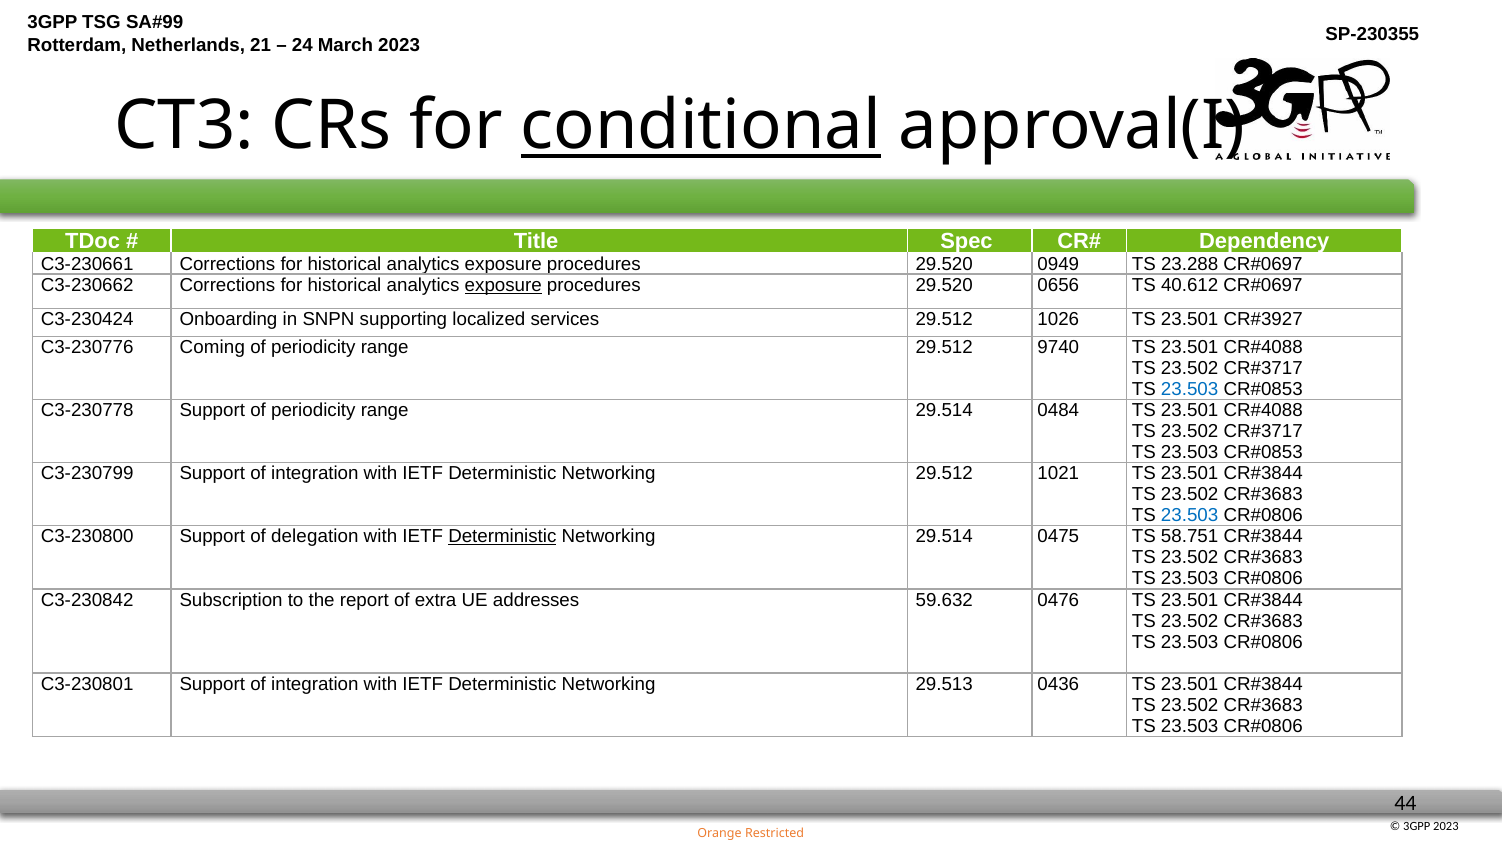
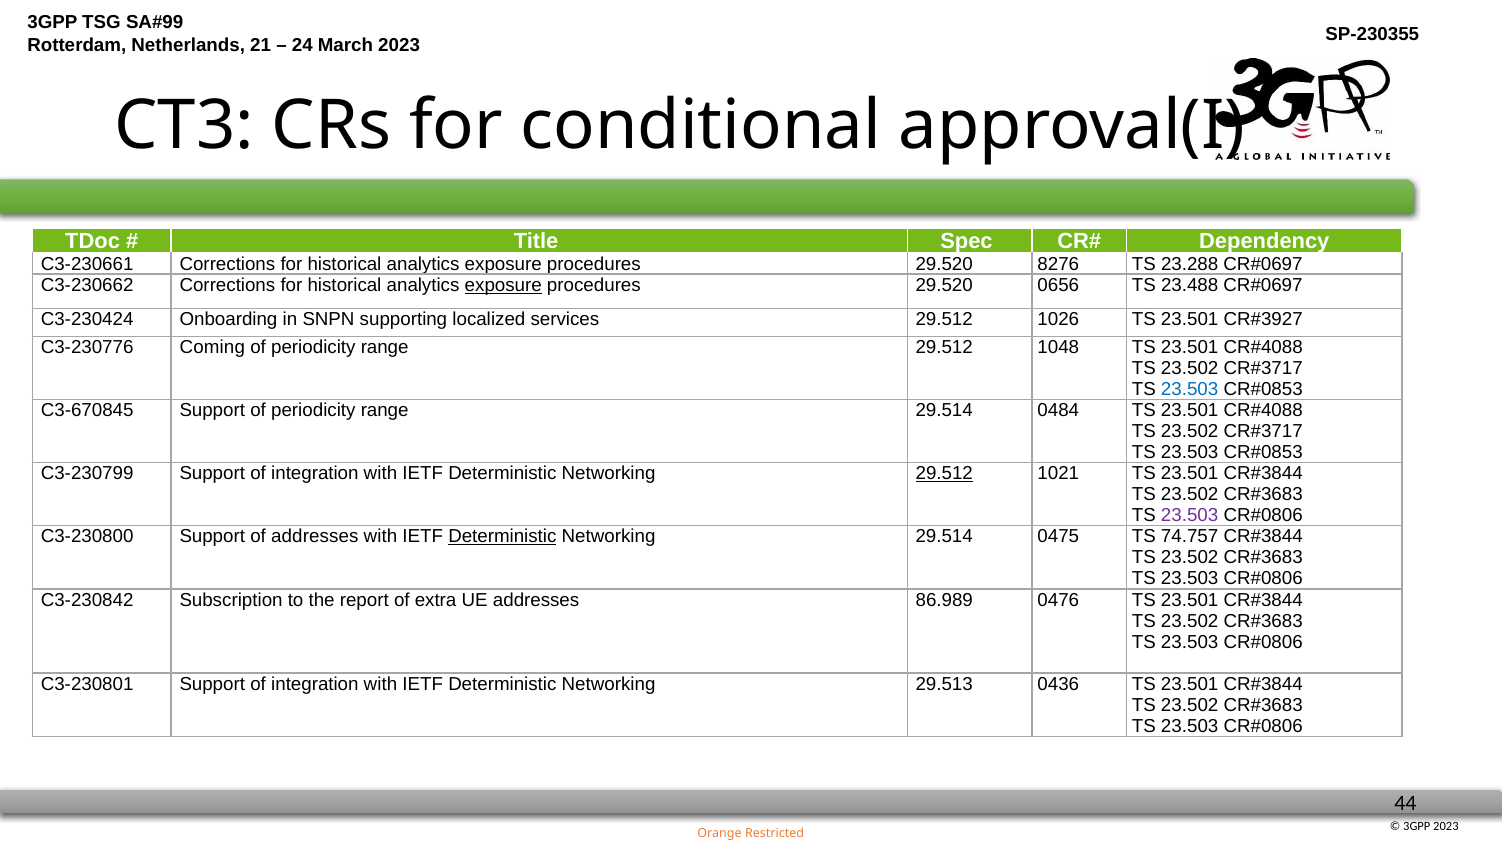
conditional underline: present -> none
0949: 0949 -> 8276
40.612: 40.612 -> 23.488
9740: 9740 -> 1048
C3-230778: C3-230778 -> C3-670845
29.512 at (944, 473) underline: none -> present
23.503 at (1190, 516) colour: blue -> purple
of delegation: delegation -> addresses
58.751: 58.751 -> 74.757
59.632: 59.632 -> 86.989
